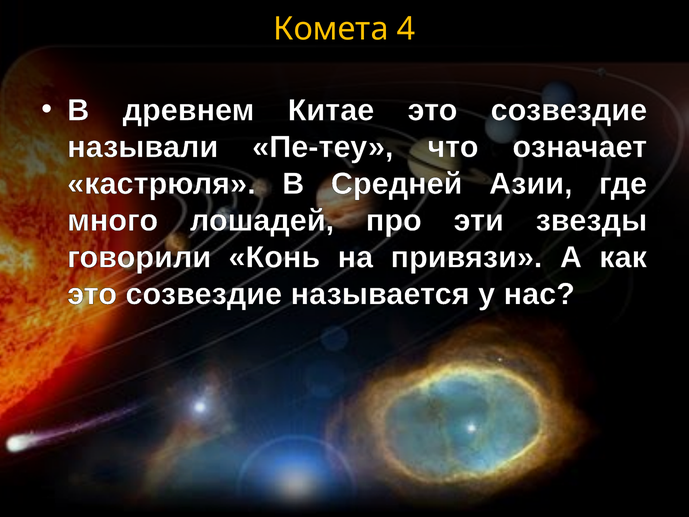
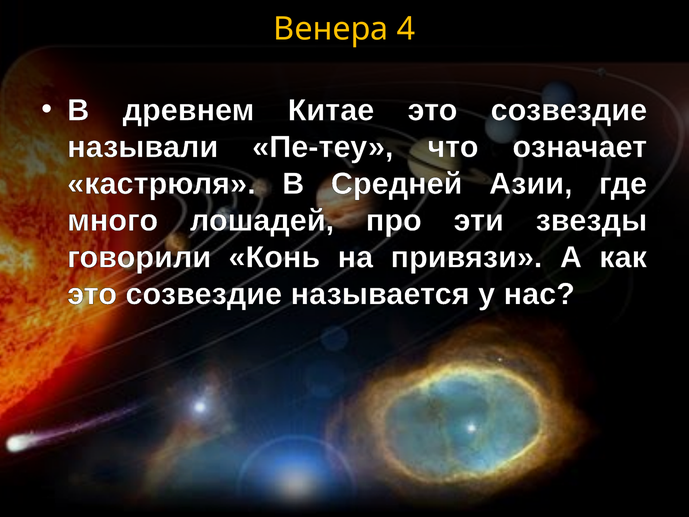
Комета: Комета -> Венера
